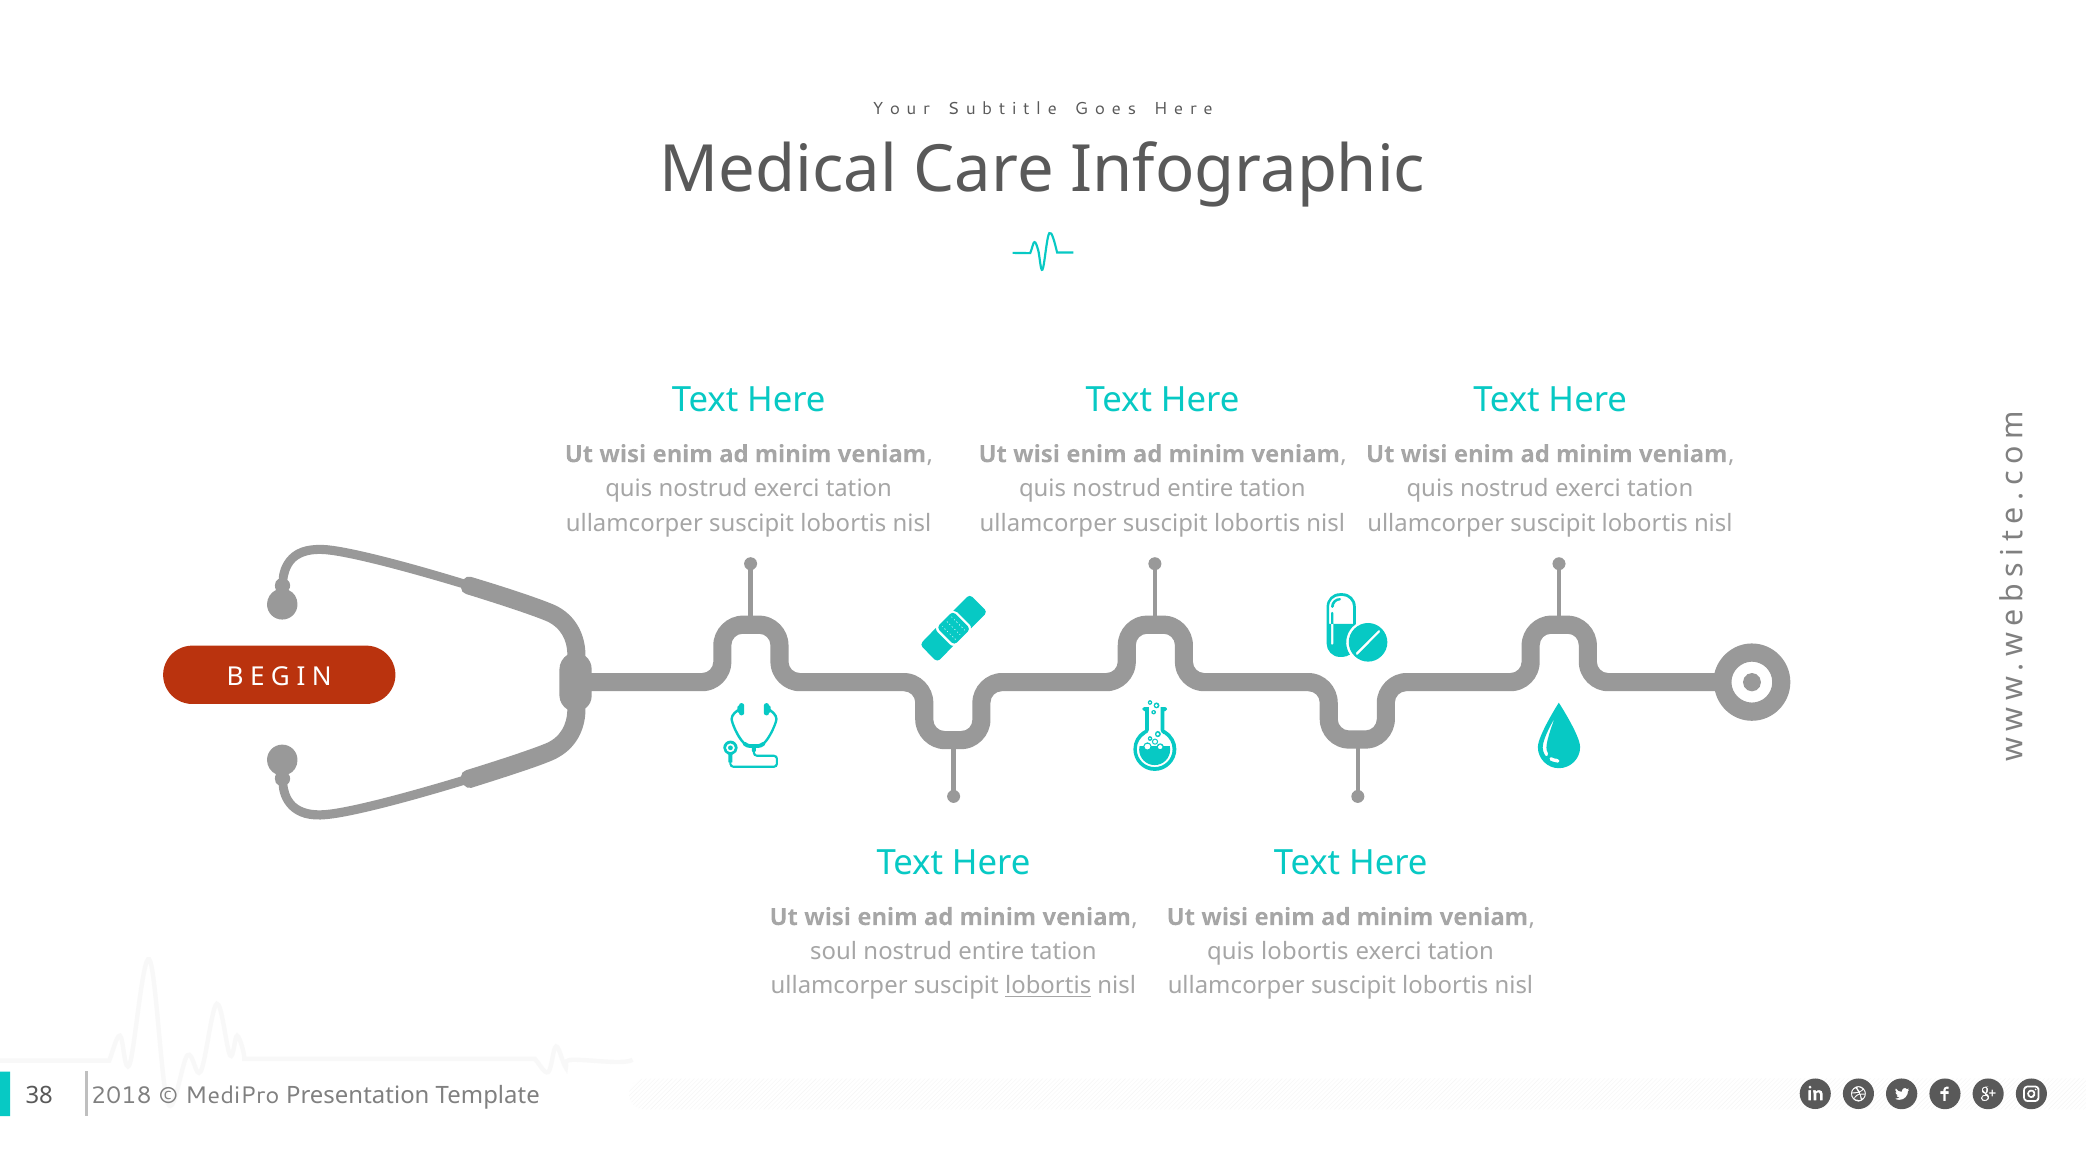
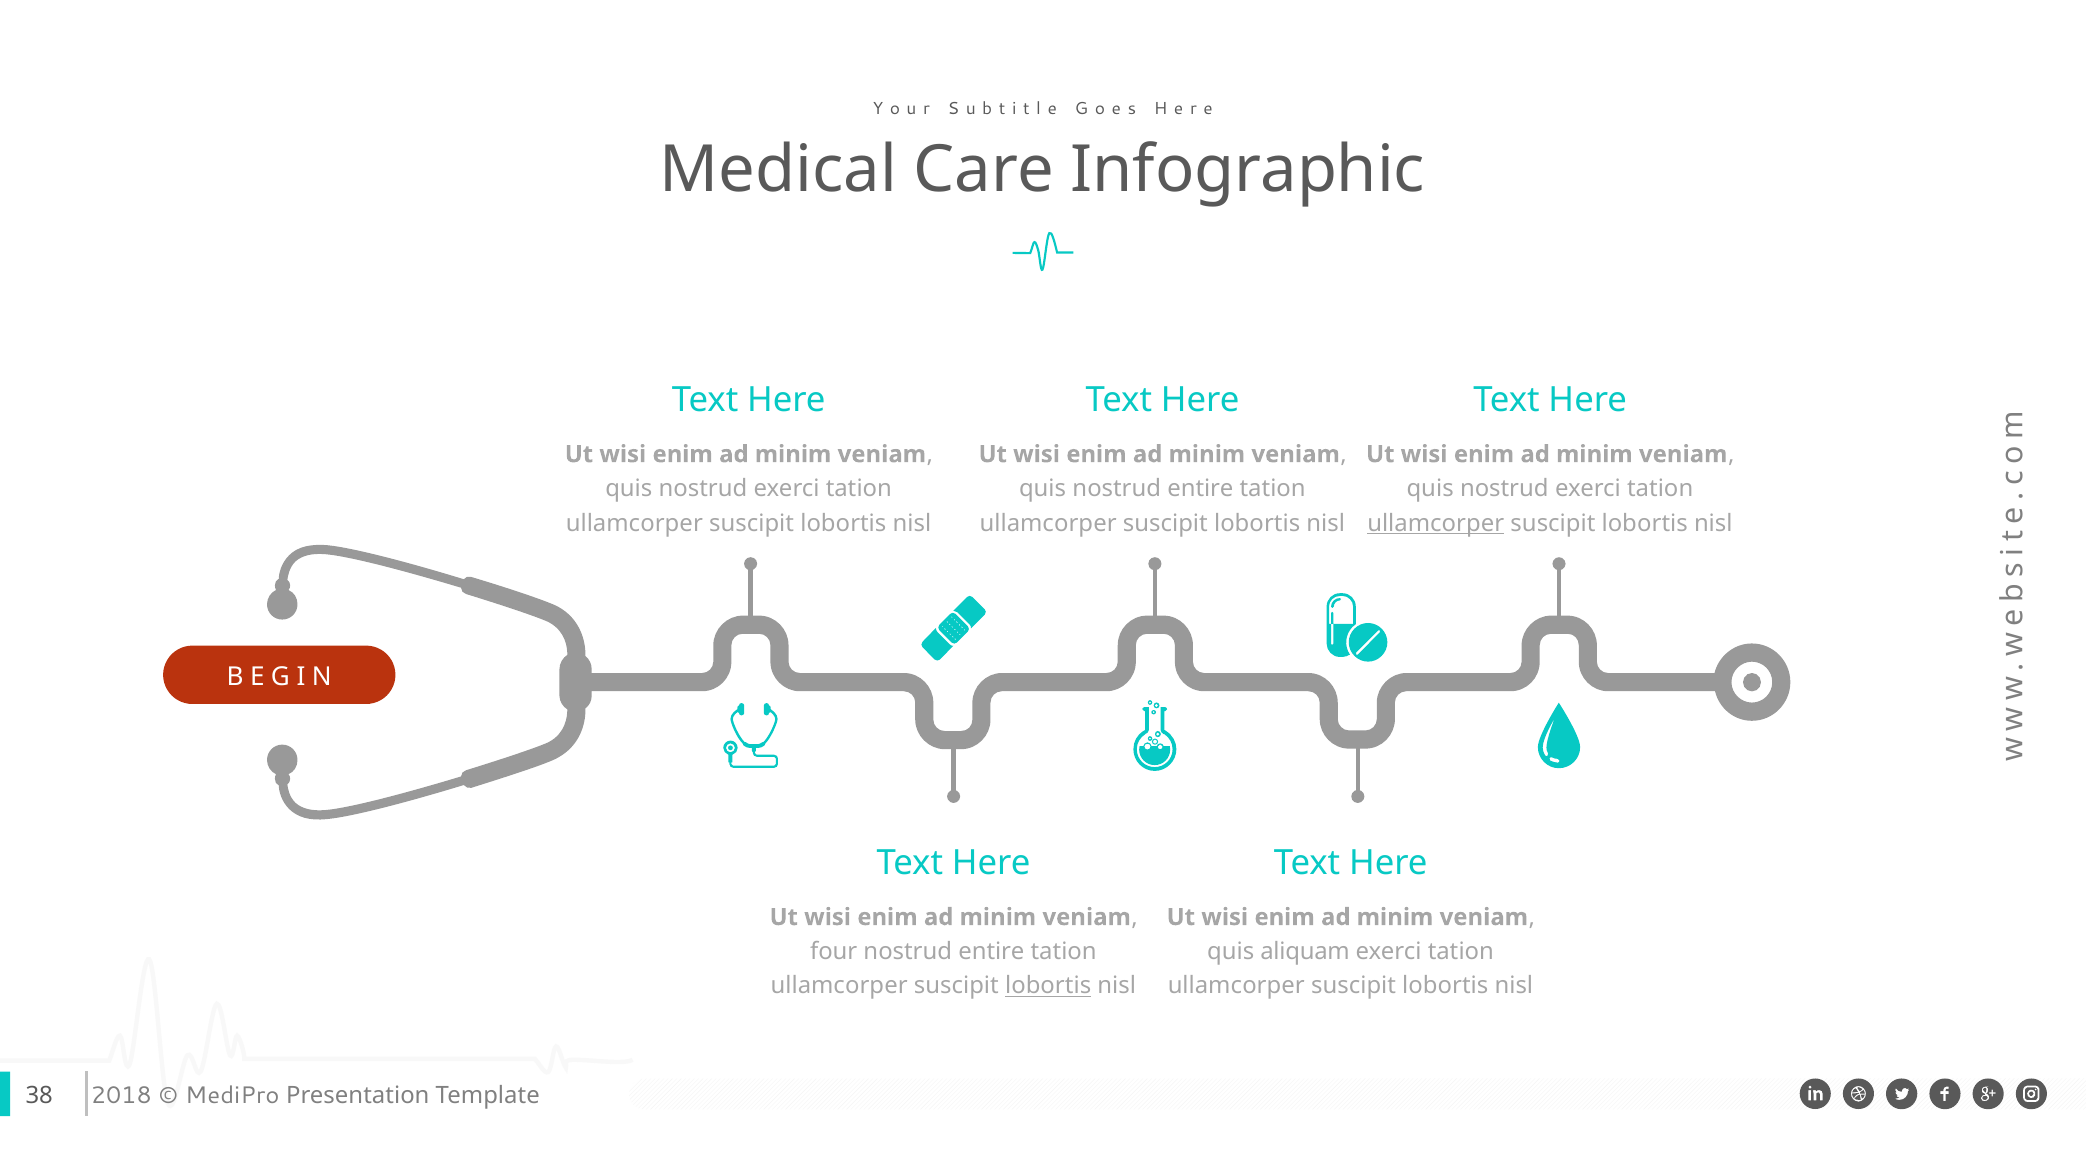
ullamcorper at (1436, 523) underline: none -> present
soul: soul -> four
quis lobortis: lobortis -> aliquam
